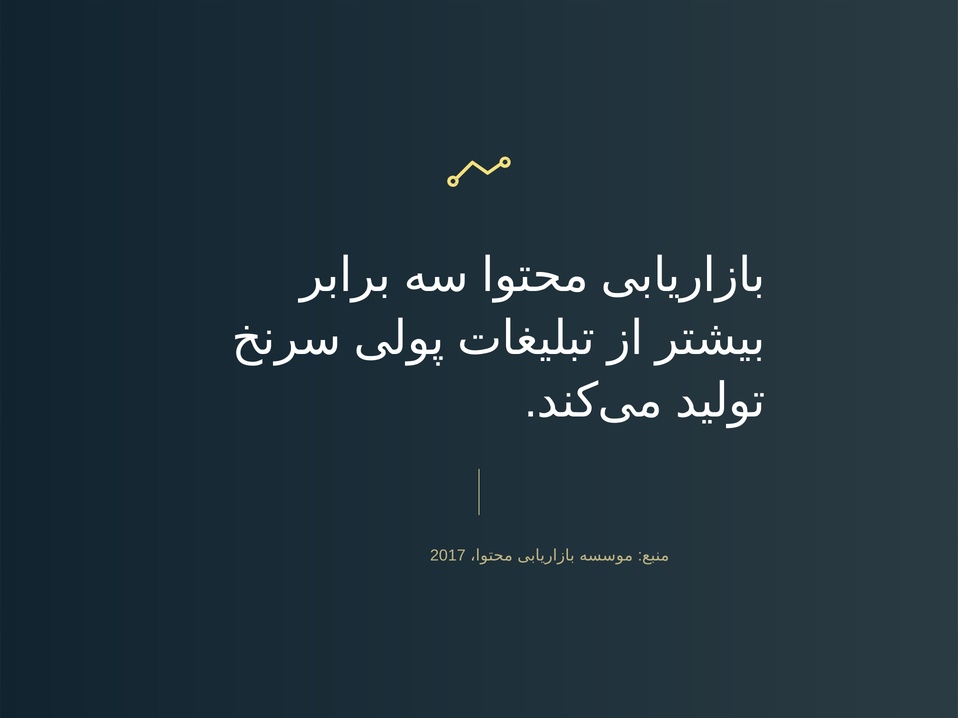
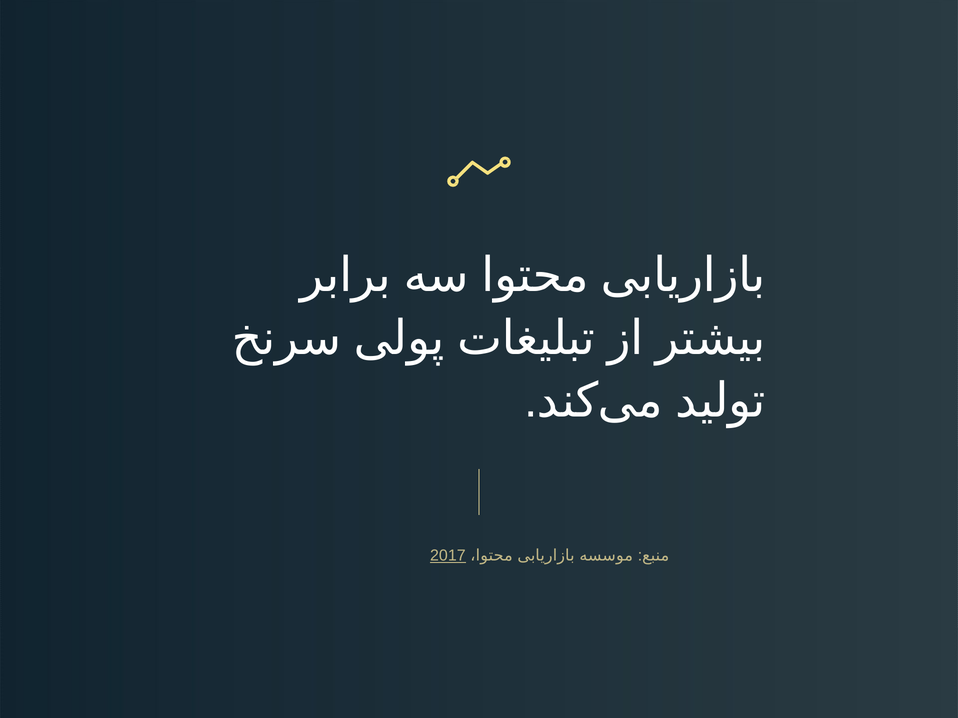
2017 underline: none -> present
